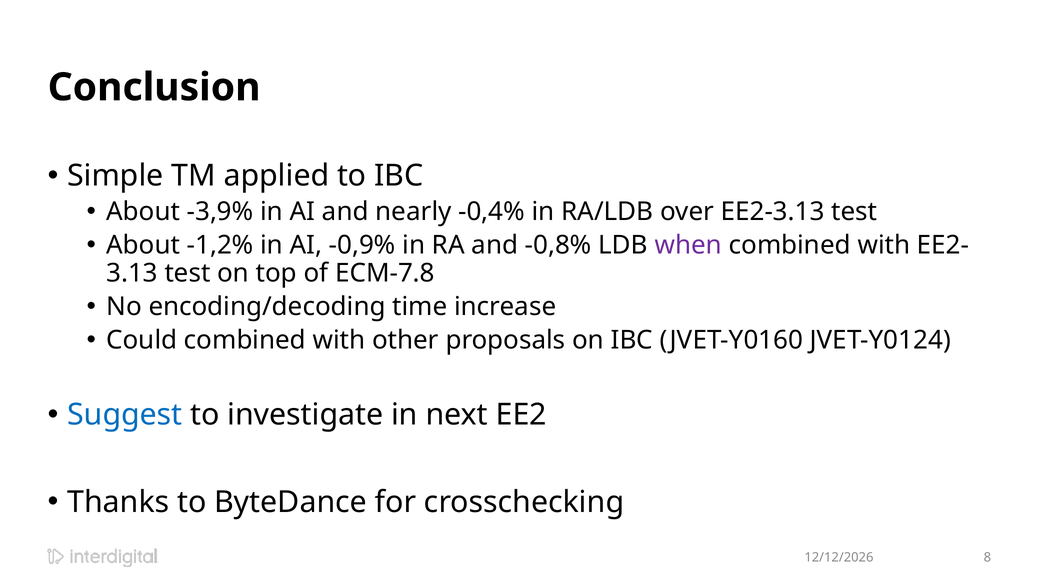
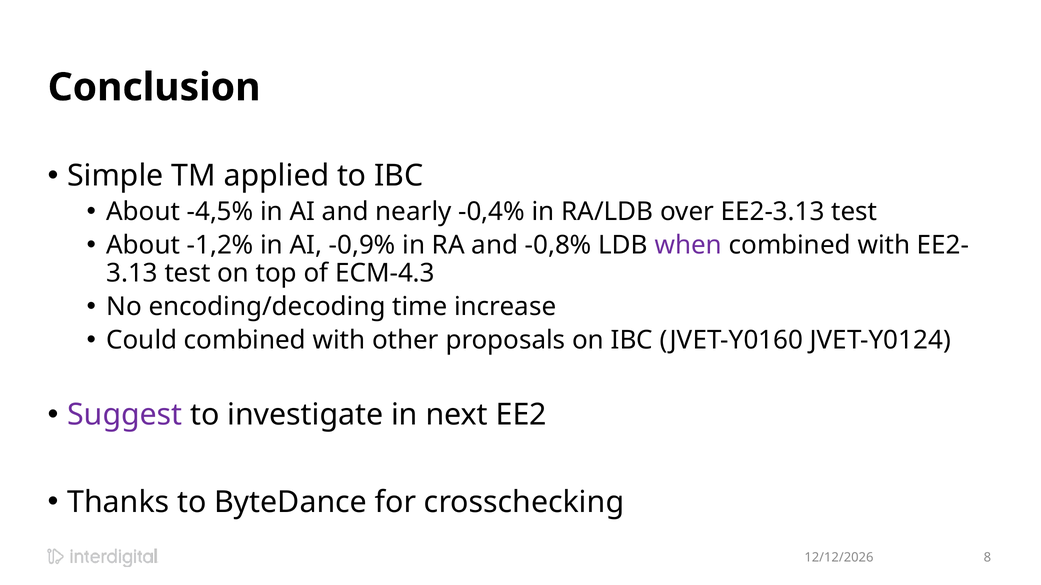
-3,9%: -3,9% -> -4,5%
ECM-7.8: ECM-7.8 -> ECM-4.3
Suggest colour: blue -> purple
